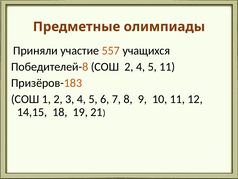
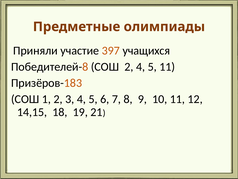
557: 557 -> 397
